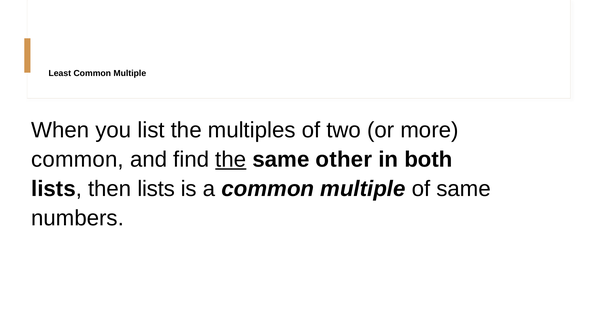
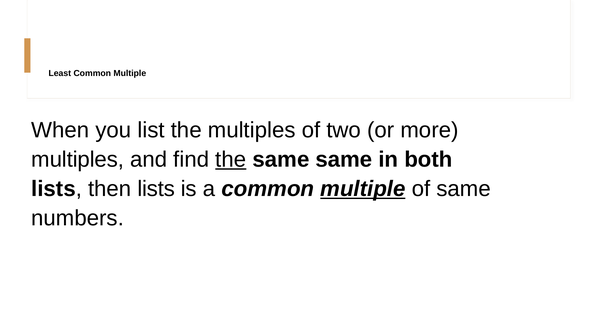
common at (78, 159): common -> multiples
same other: other -> same
multiple at (363, 189) underline: none -> present
